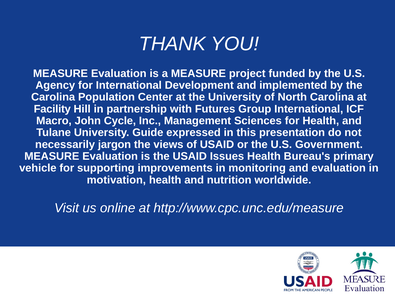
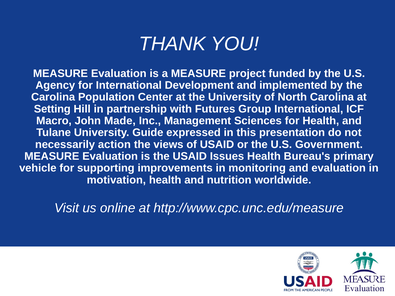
Facility: Facility -> Setting
Cycle: Cycle -> Made
jargon: jargon -> action
